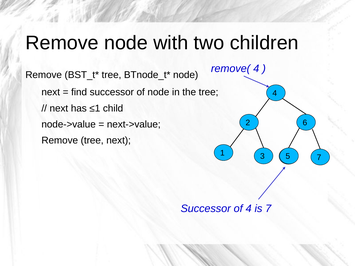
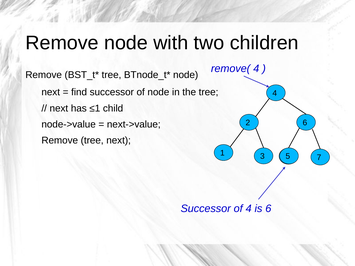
is 7: 7 -> 6
